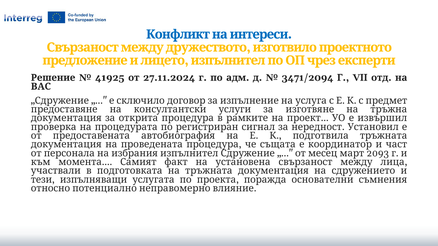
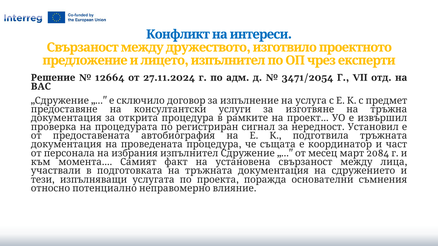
41925: 41925 -> 12664
3471/2094: 3471/2094 -> 3471/2054
2093: 2093 -> 2084
